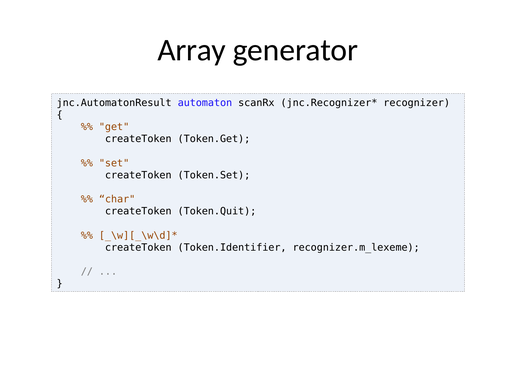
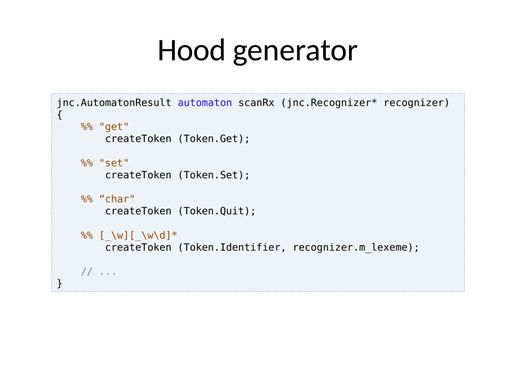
Array: Array -> Hood
